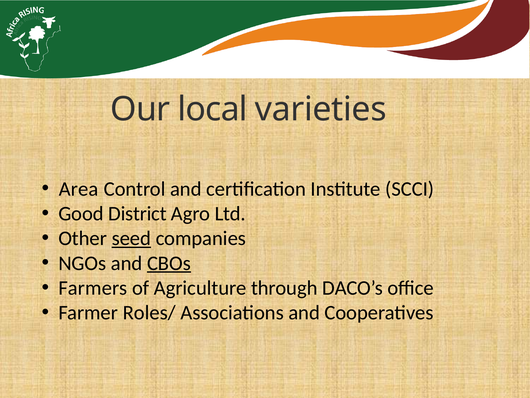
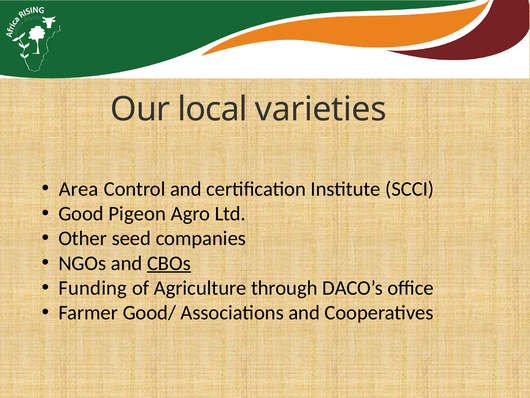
District: District -> Pigeon
seed underline: present -> none
Farmers: Farmers -> Funding
Roles/: Roles/ -> Good/
